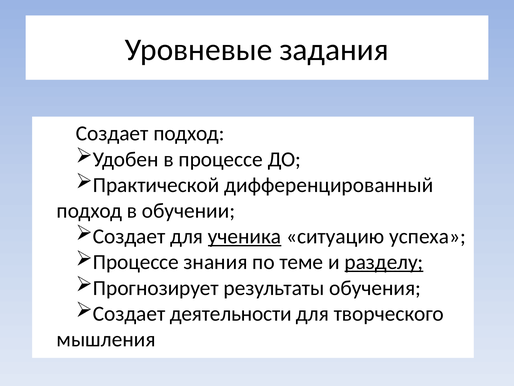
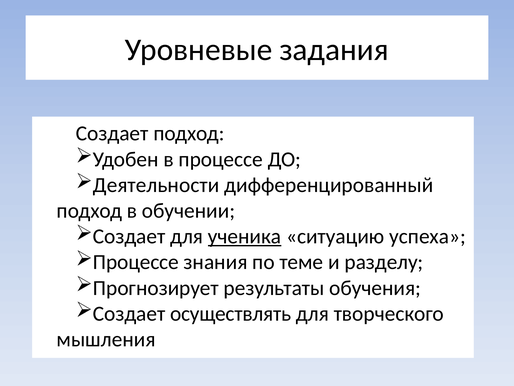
Практической: Практической -> Деятельности
разделу underline: present -> none
деятельности: деятельности -> осуществлять
